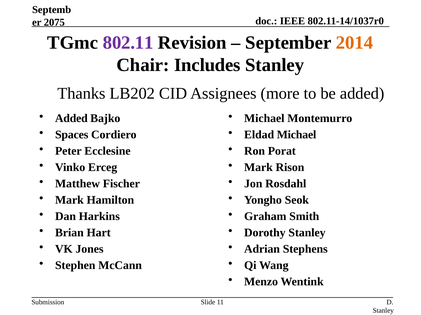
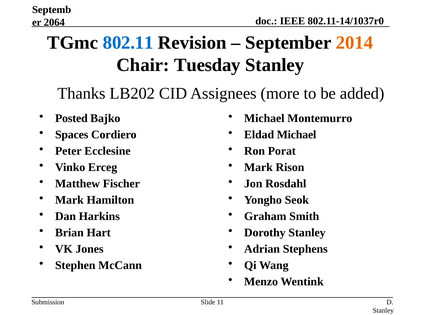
2075: 2075 -> 2064
802.11 colour: purple -> blue
Includes: Includes -> Tuesday
Added at (71, 119): Added -> Posted
